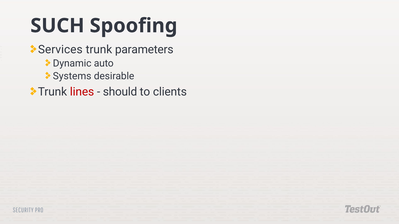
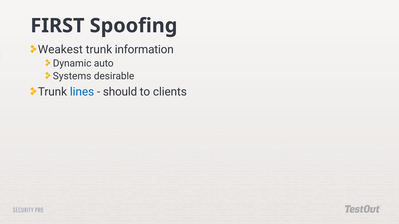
SUCH: SUCH -> FIRST
Services: Services -> Weakest
parameters: parameters -> information
lines colour: red -> blue
